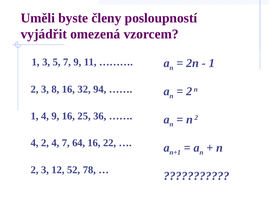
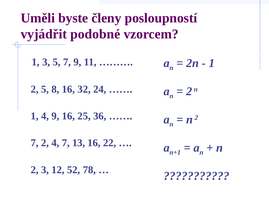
omezená: omezená -> podobné
3 at (45, 89): 3 -> 5
94: 94 -> 24
4 at (35, 143): 4 -> 7
64: 64 -> 13
